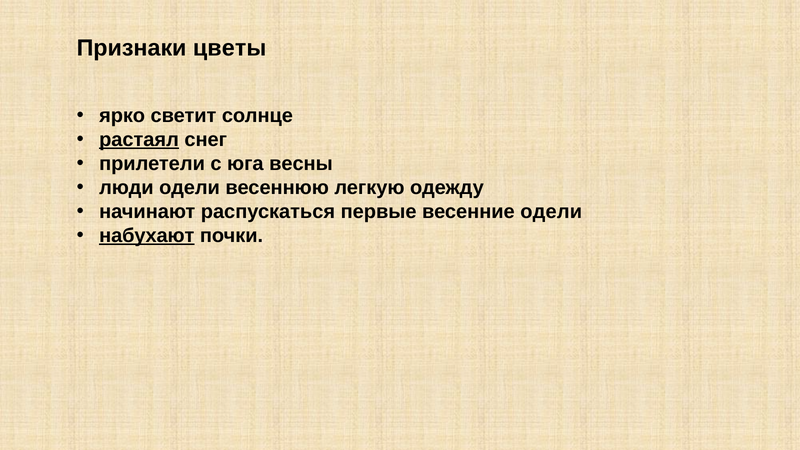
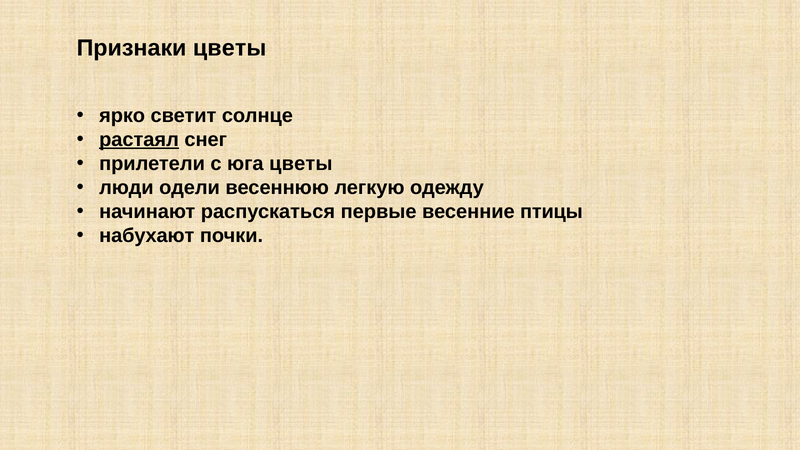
юга весны: весны -> цветы
весенние одели: одели -> птицы
набухают underline: present -> none
